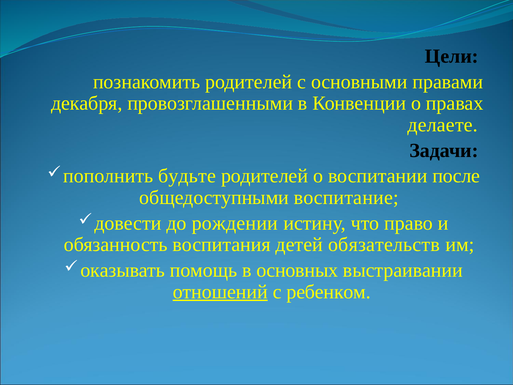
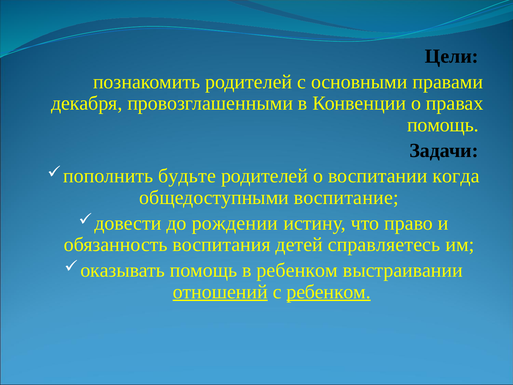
делаете at (443, 125): делаете -> помощь
после: после -> когда
обязательств: обязательств -> справляетесь
в основных: основных -> ребенком
ребенком at (329, 292) underline: none -> present
